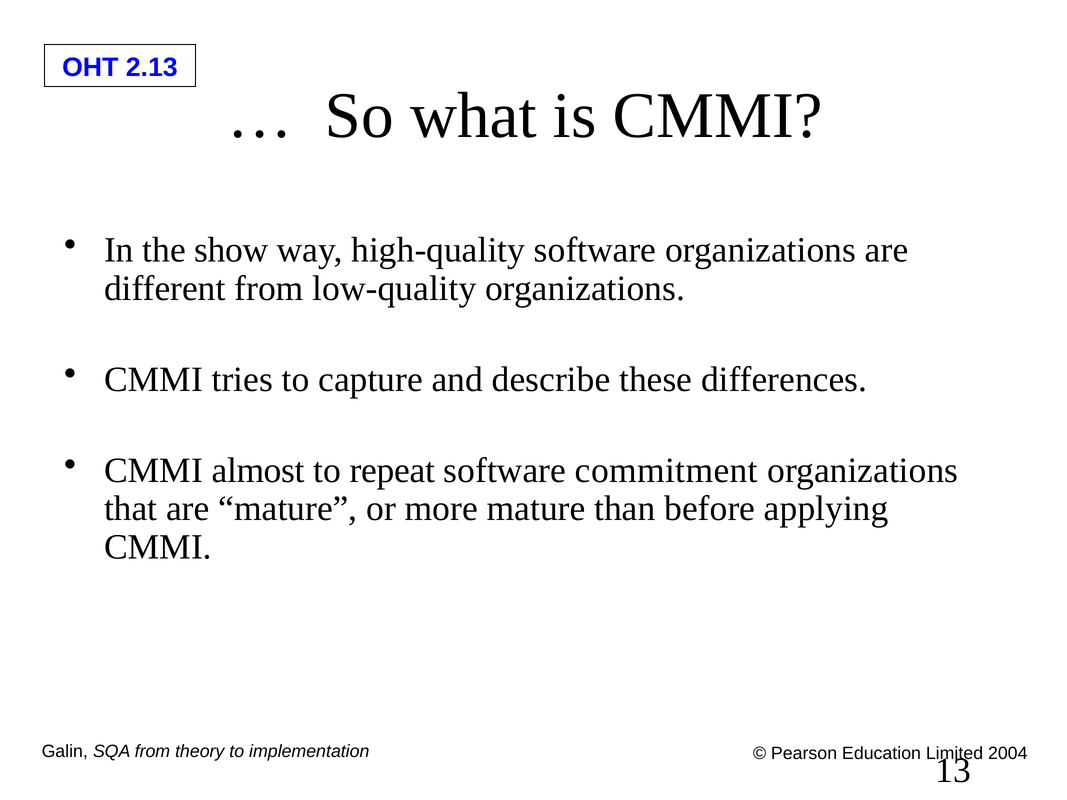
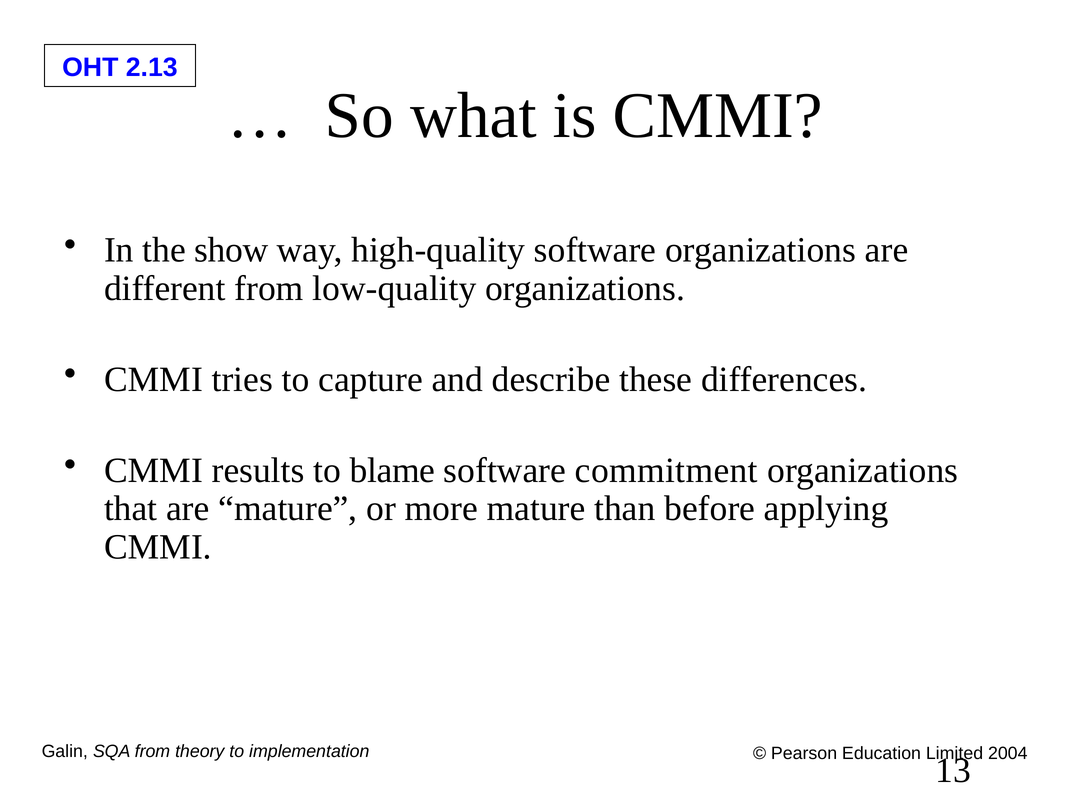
almost: almost -> results
repeat: repeat -> blame
